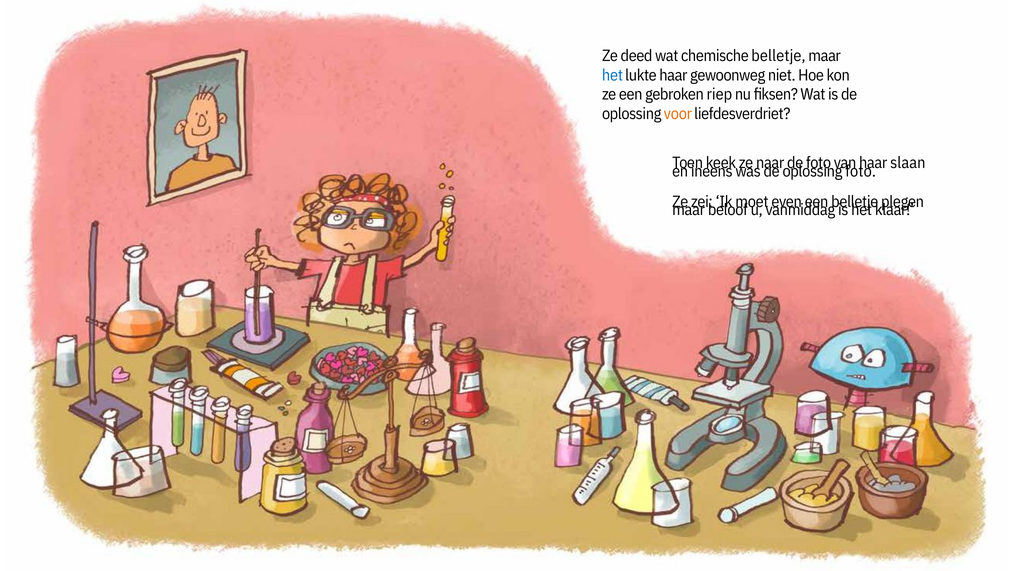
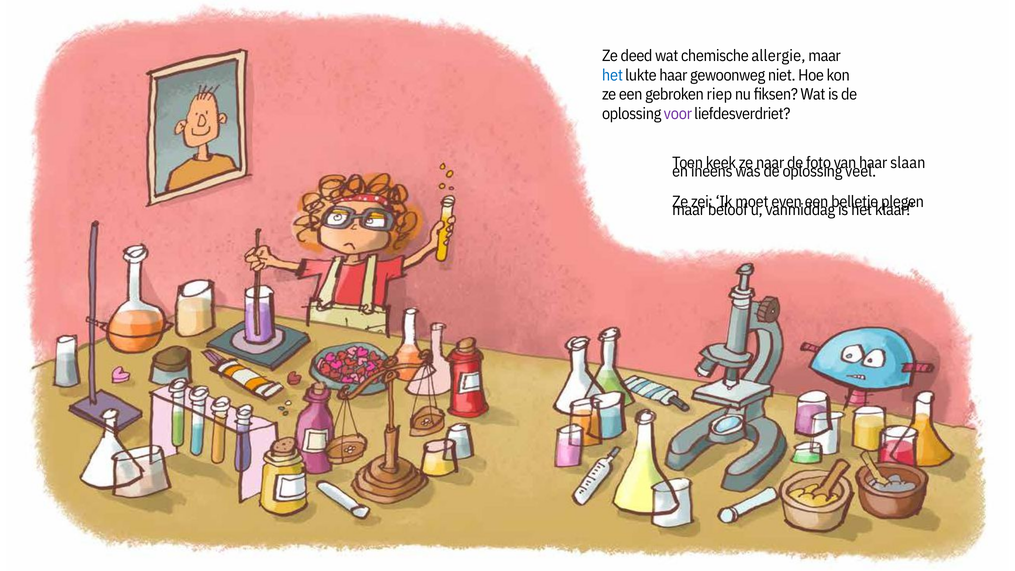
chemische belletje: belletje -> allergie
voor colour: orange -> purple
foto at (861, 171): foto -> veel
